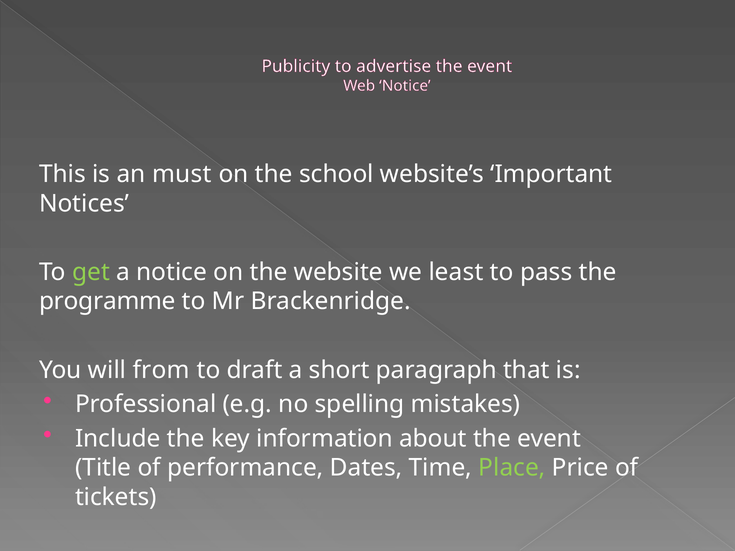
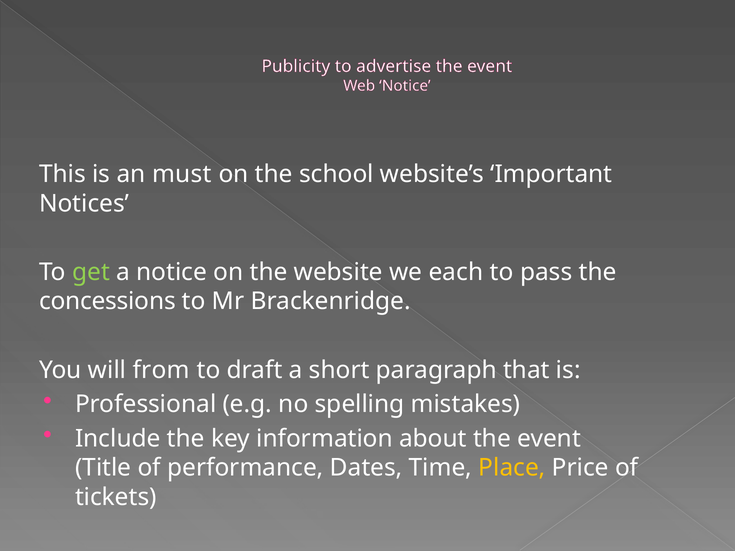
least: least -> each
programme: programme -> concessions
Place colour: light green -> yellow
